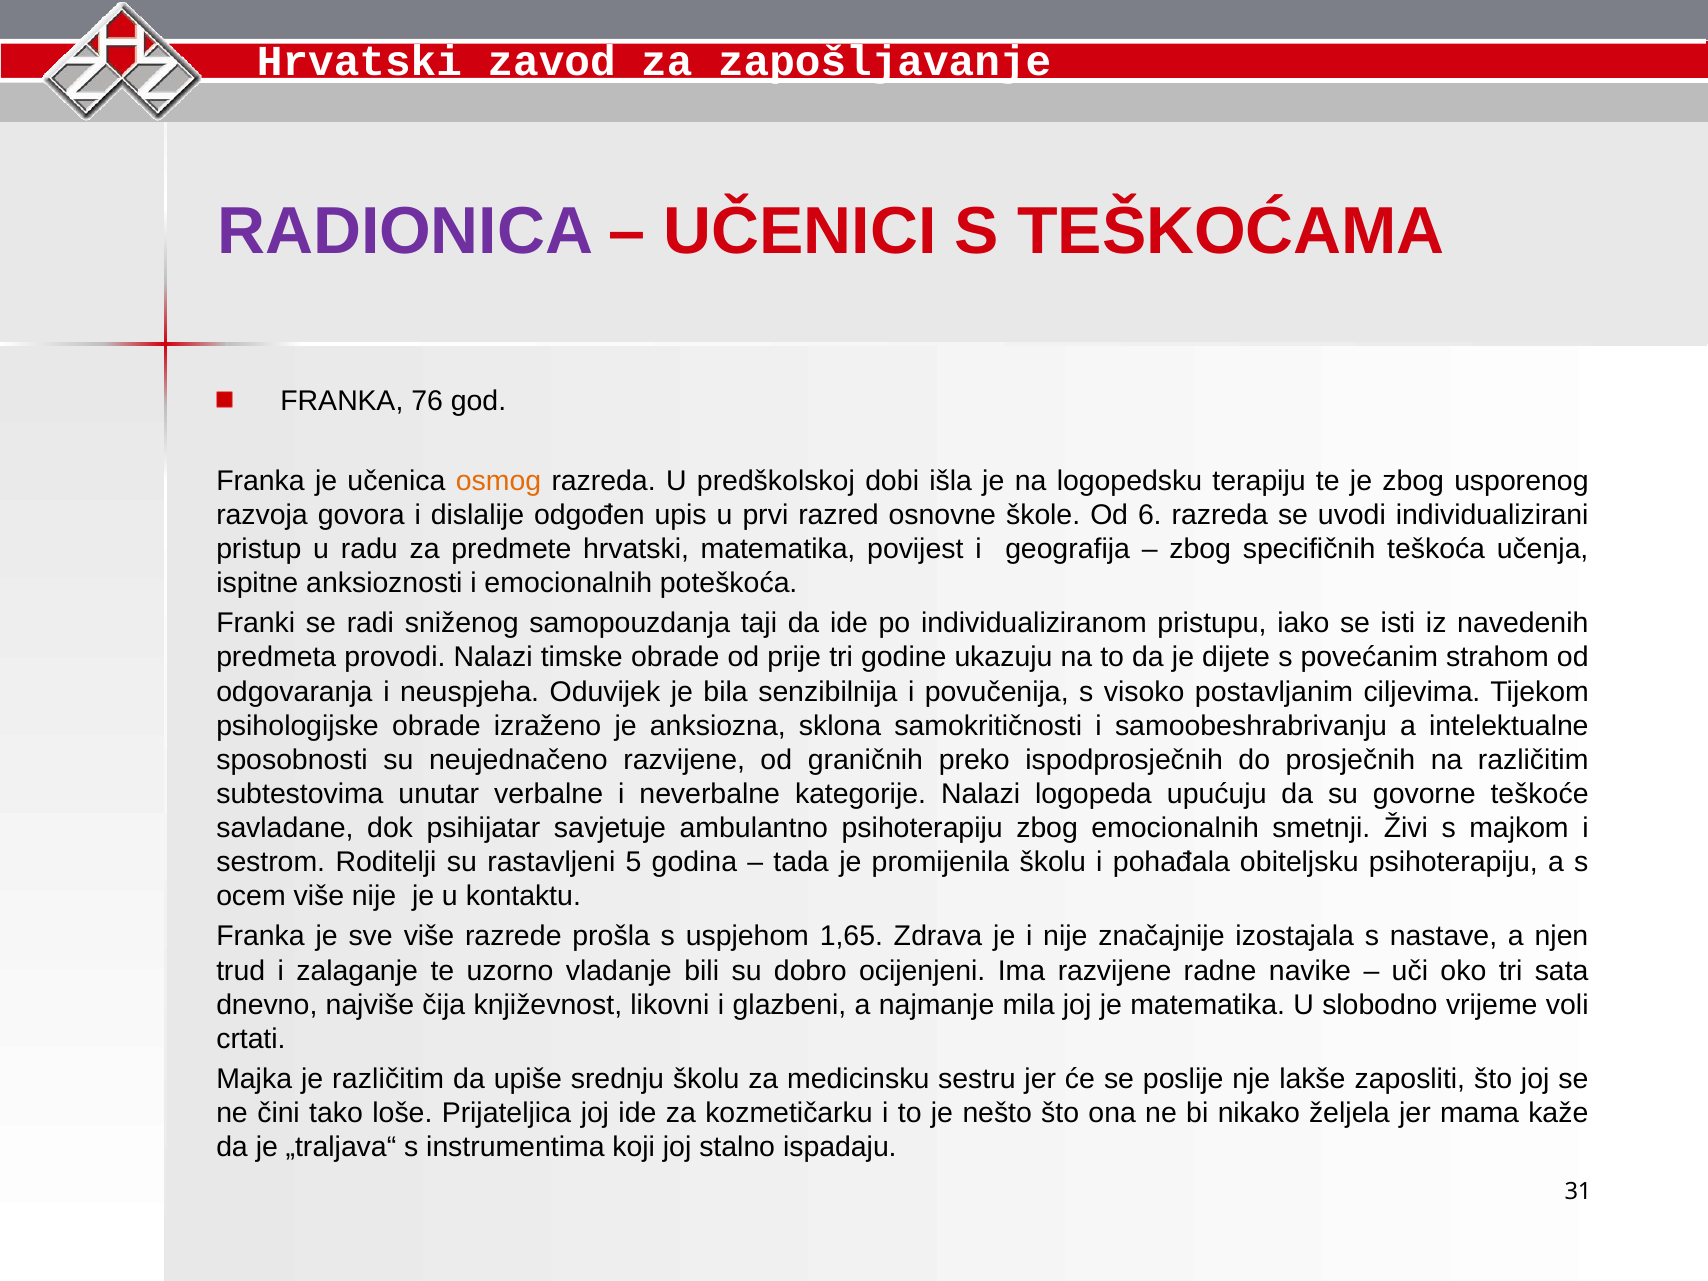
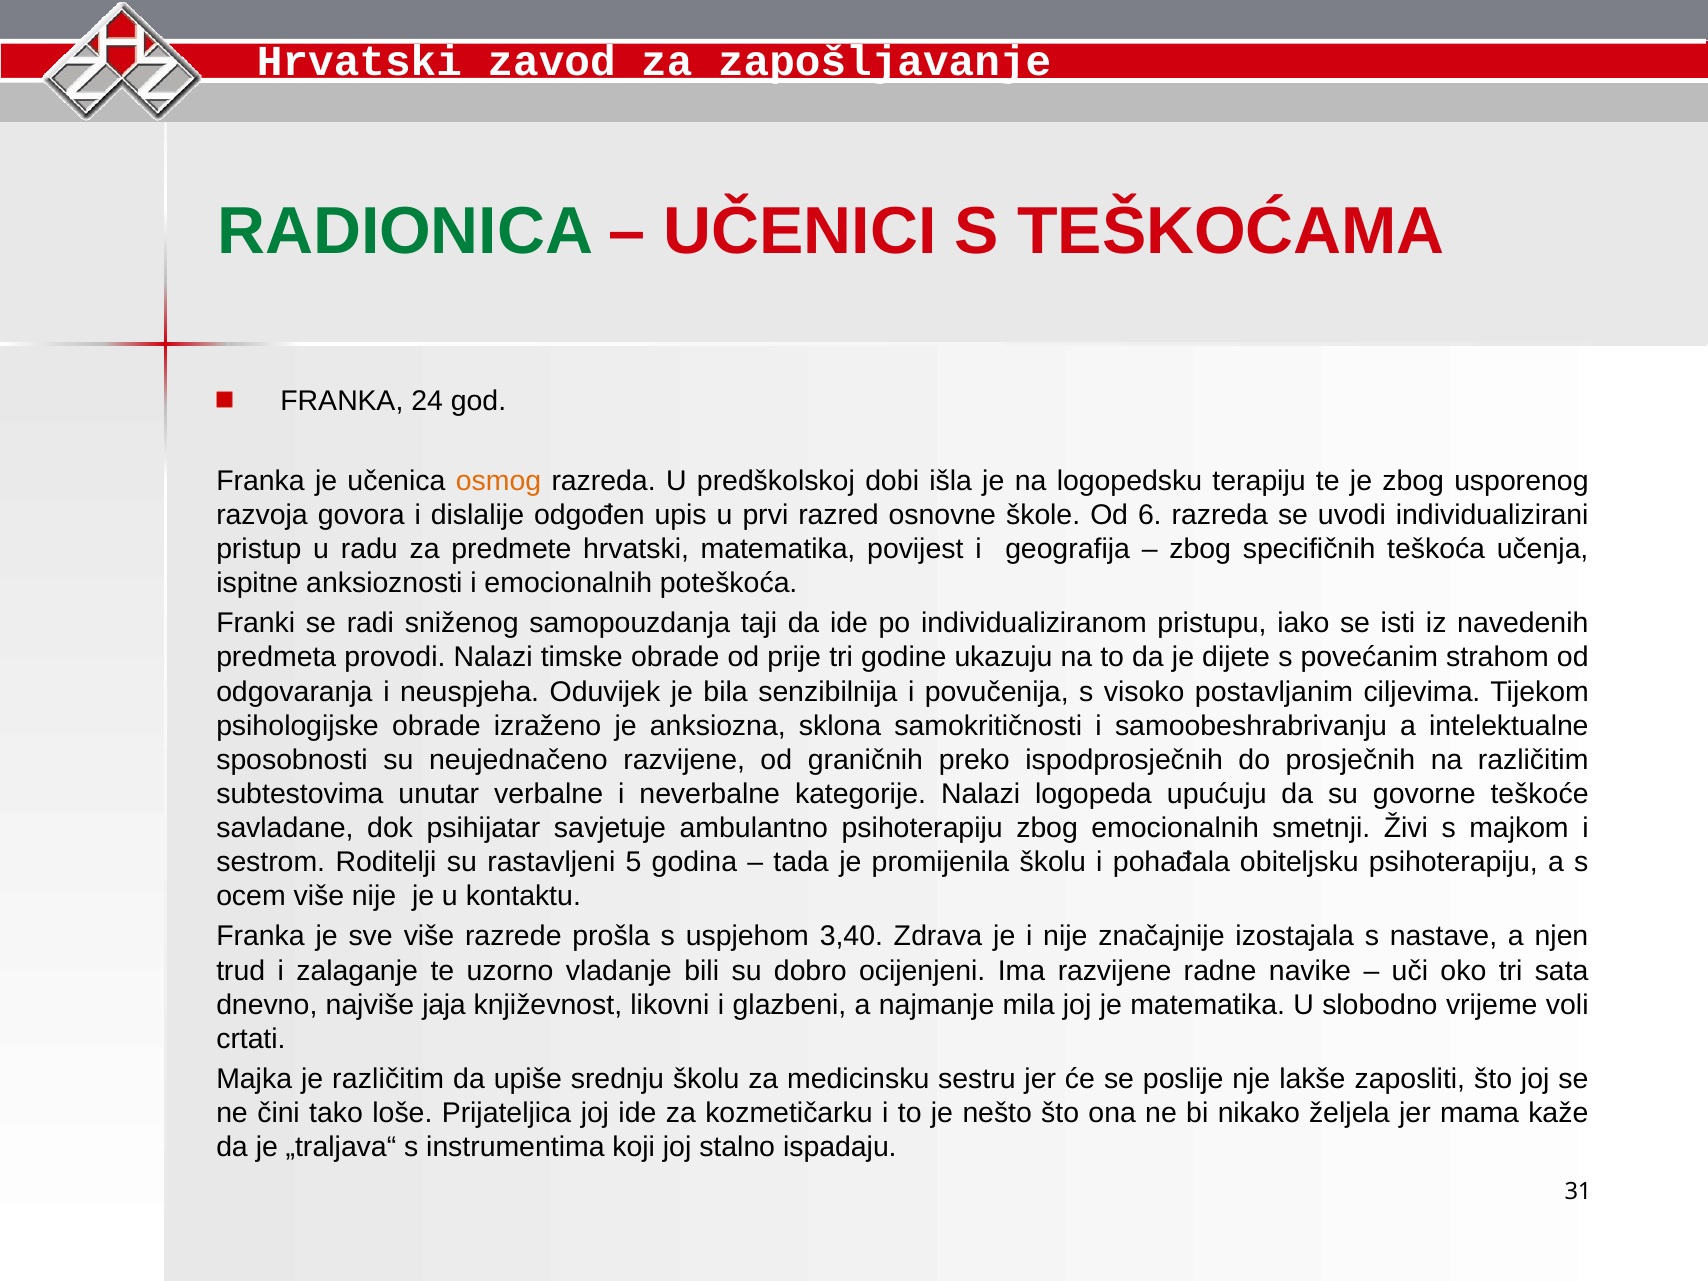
RADIONICA colour: purple -> green
76: 76 -> 24
1,65: 1,65 -> 3,40
čija: čija -> jaja
